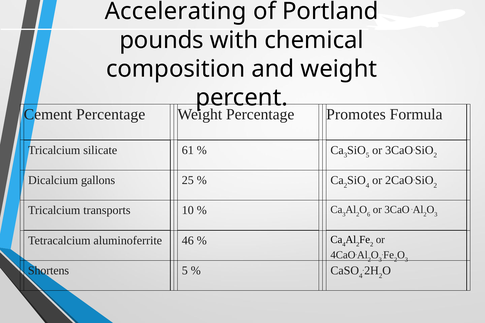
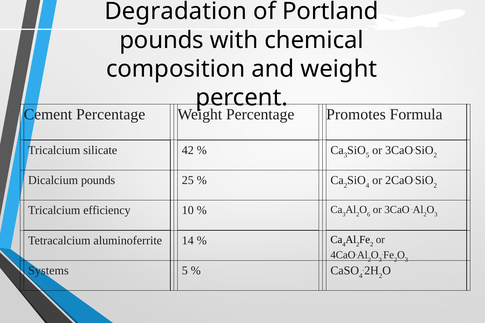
Accelerating: Accelerating -> Degradation
61: 61 -> 42
Dicalcium gallons: gallons -> pounds
transports: transports -> efficiency
46: 46 -> 14
Shortens: Shortens -> Systems
